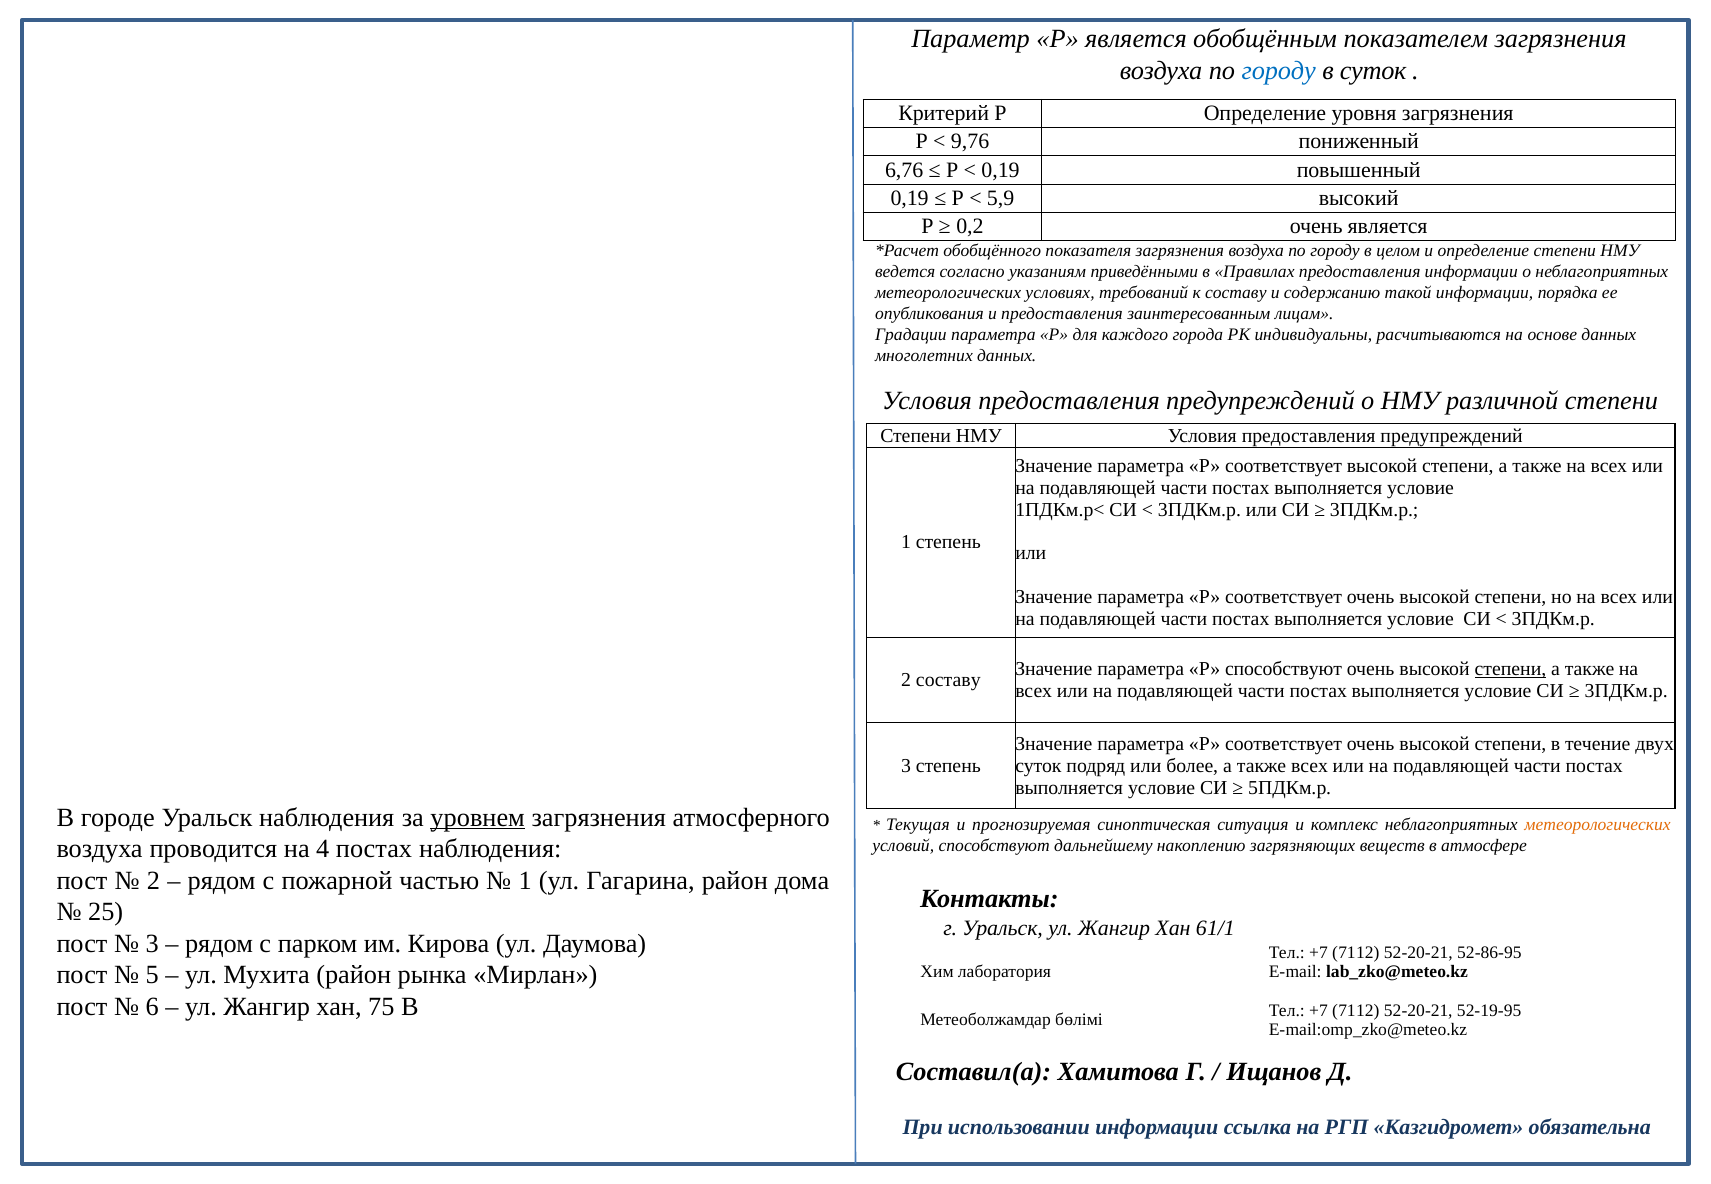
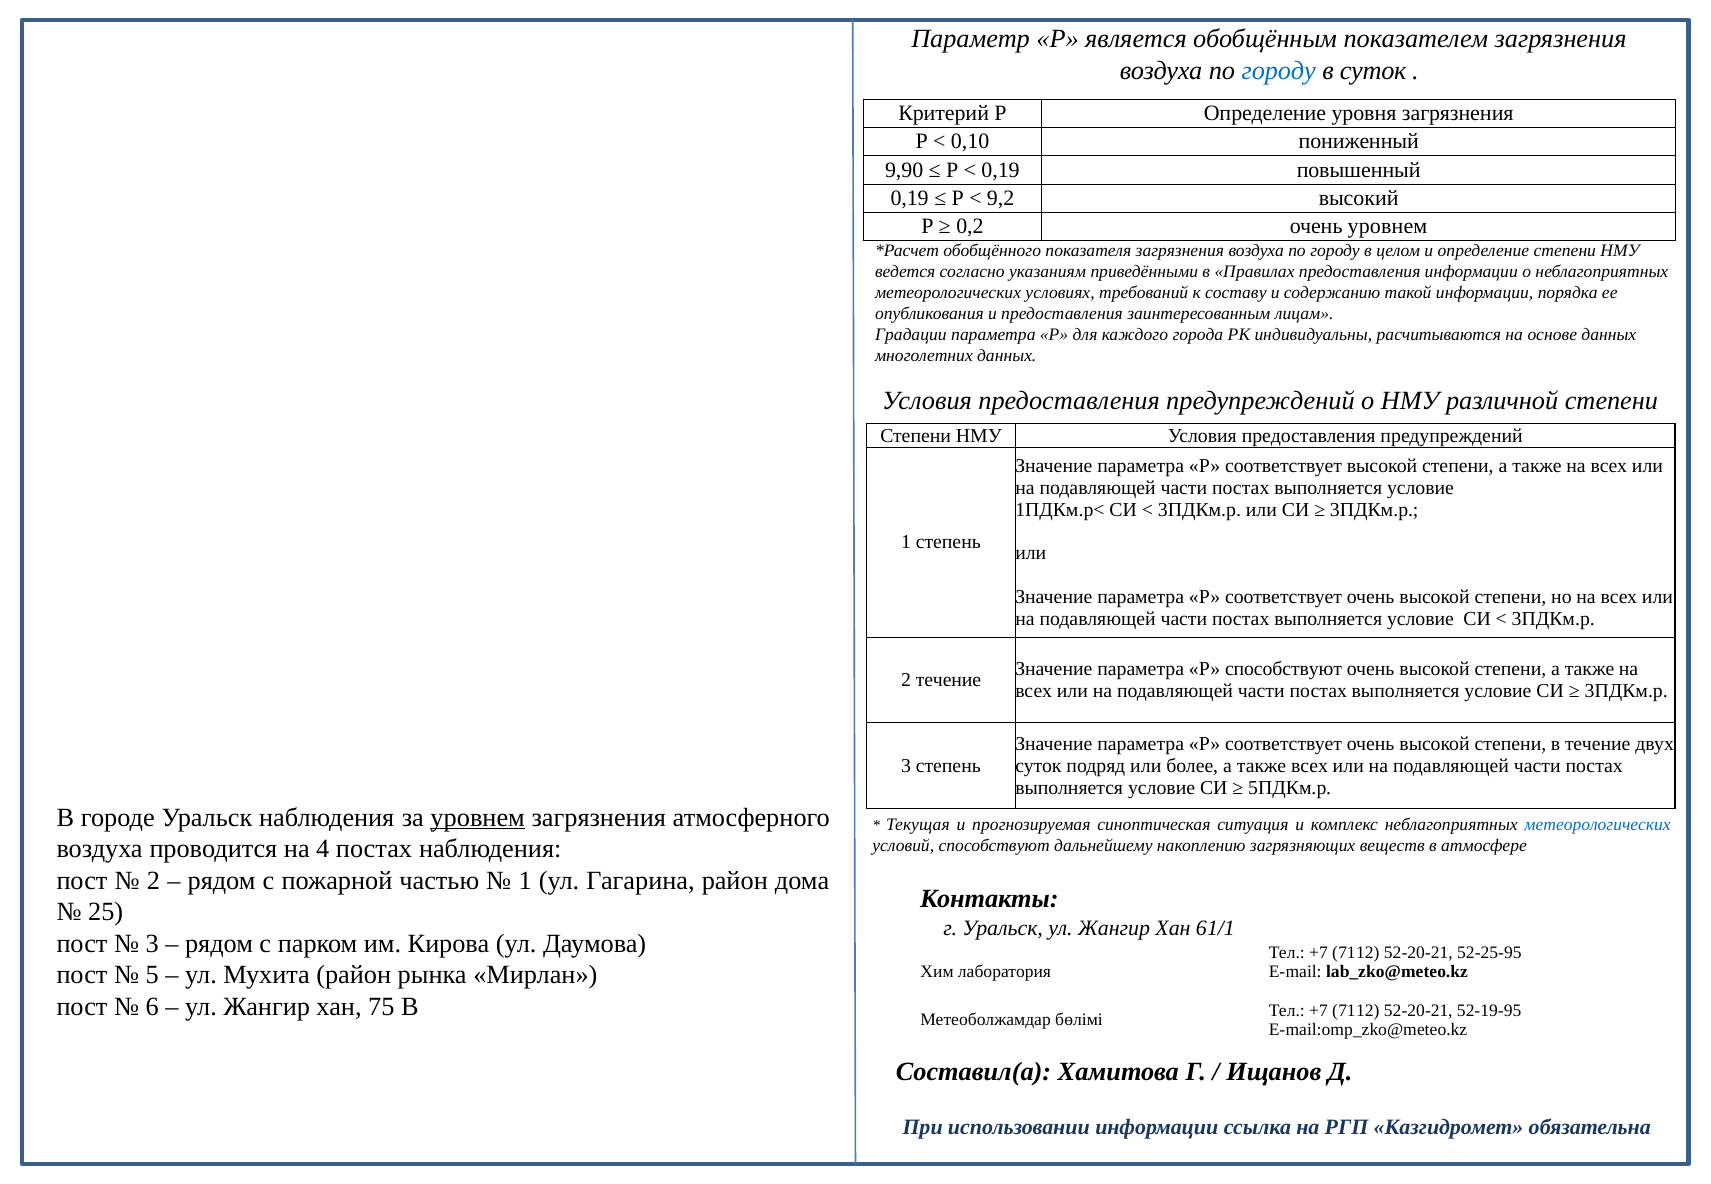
9,76: 9,76 -> 0,10
6,76: 6,76 -> 9,90
5,9: 5,9 -> 9,2
очень является: является -> уровнем
степени at (1510, 670) underline: present -> none
2 составу: составу -> течение
метеорологических at (1598, 825) colour: orange -> blue
52-86-95: 52-86-95 -> 52-25-95
